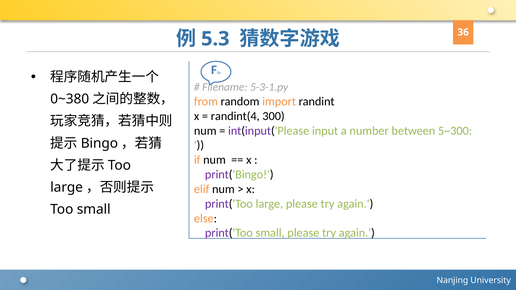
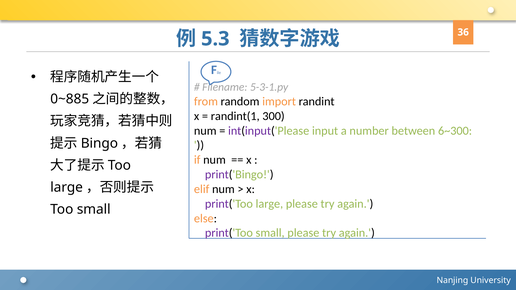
0~380: 0~380 -> 0~885
randint(4: randint(4 -> randint(1
5~300: 5~300 -> 6~300
